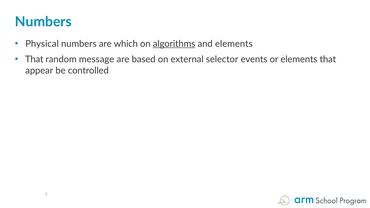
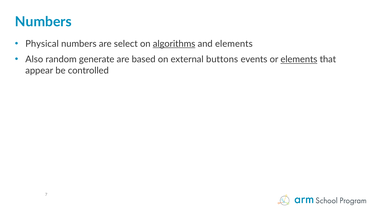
which: which -> select
That at (34, 59): That -> Also
message: message -> generate
selector: selector -> buttons
elements at (299, 59) underline: none -> present
